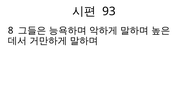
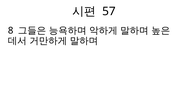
93: 93 -> 57
